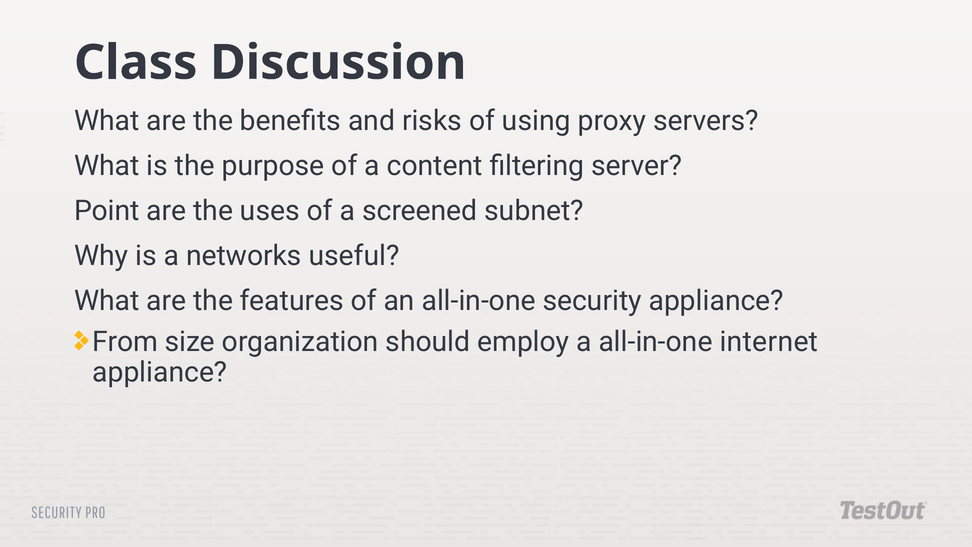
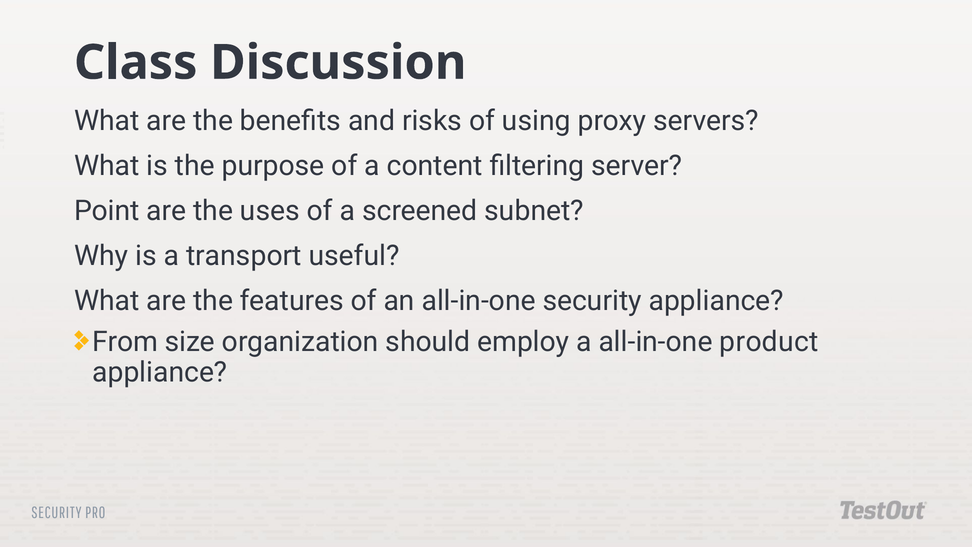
networks: networks -> transport
internet: internet -> product
